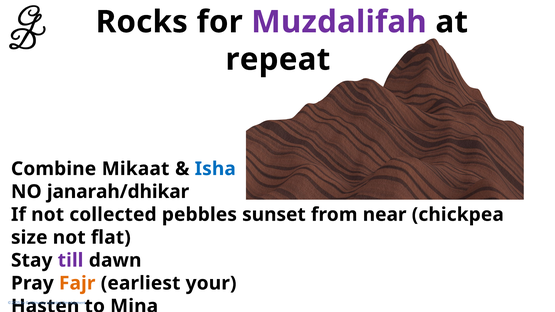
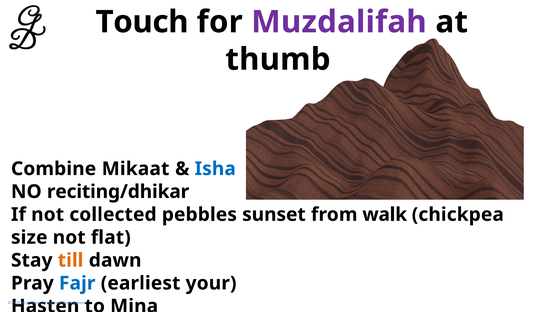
Rocks: Rocks -> Touch
repeat: repeat -> thumb
janarah/dhikar: janarah/dhikar -> reciting/dhikar
near: near -> walk
till colour: purple -> orange
Fajr colour: orange -> blue
